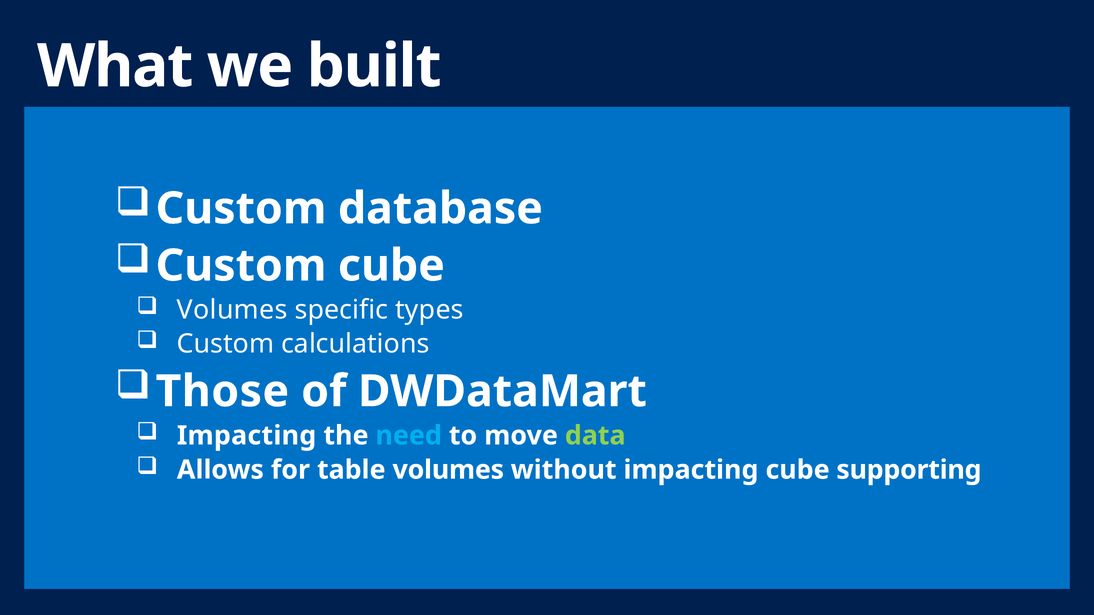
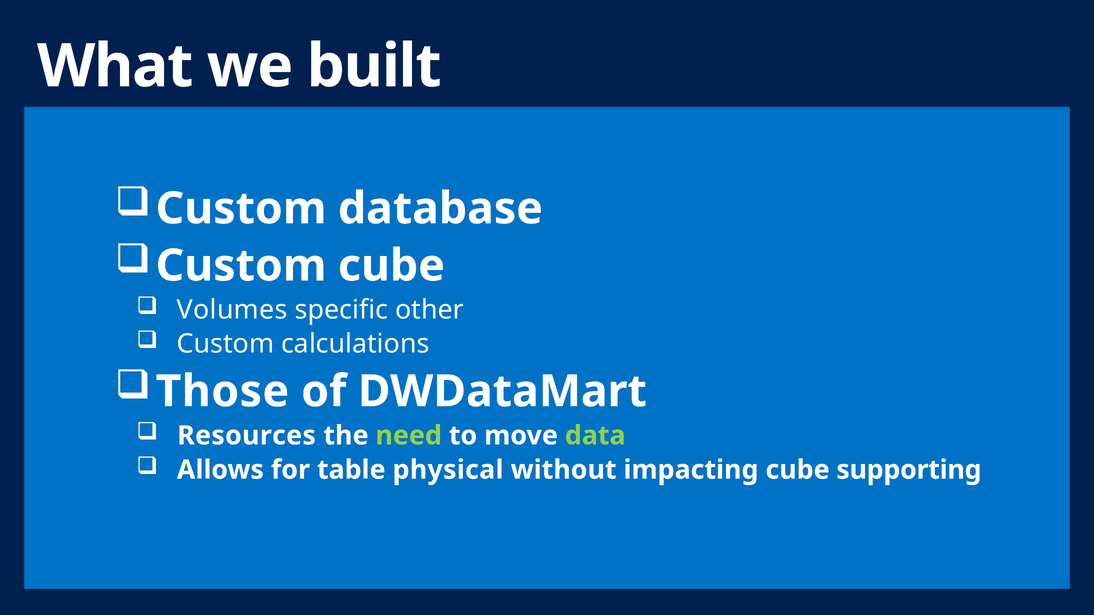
types: types -> other
Impacting at (247, 436): Impacting -> Resources
need colour: light blue -> light green
table volumes: volumes -> physical
